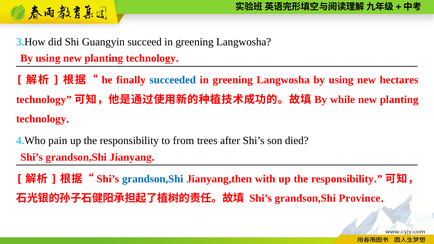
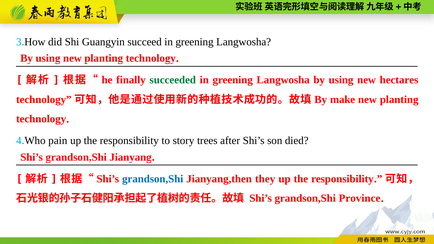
succeeded colour: blue -> green
while: while -> make
from: from -> story
with: with -> they
